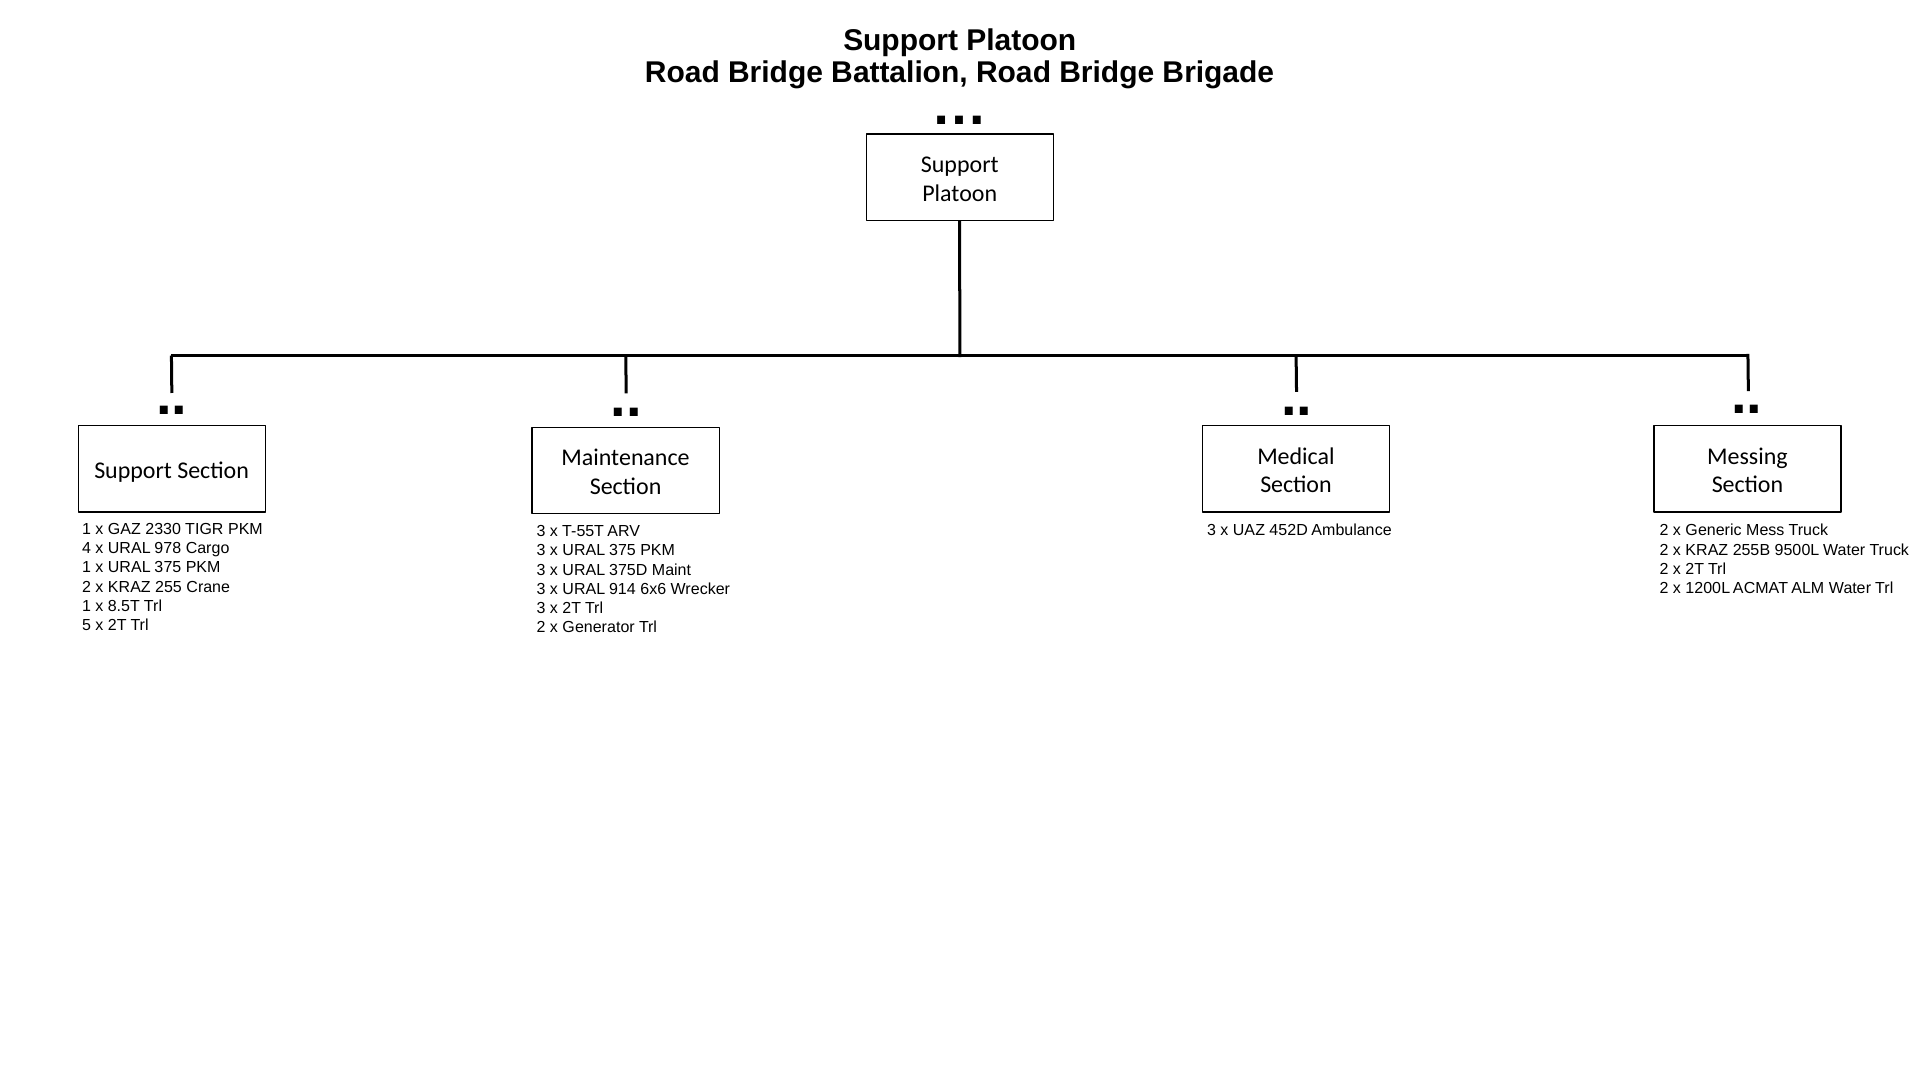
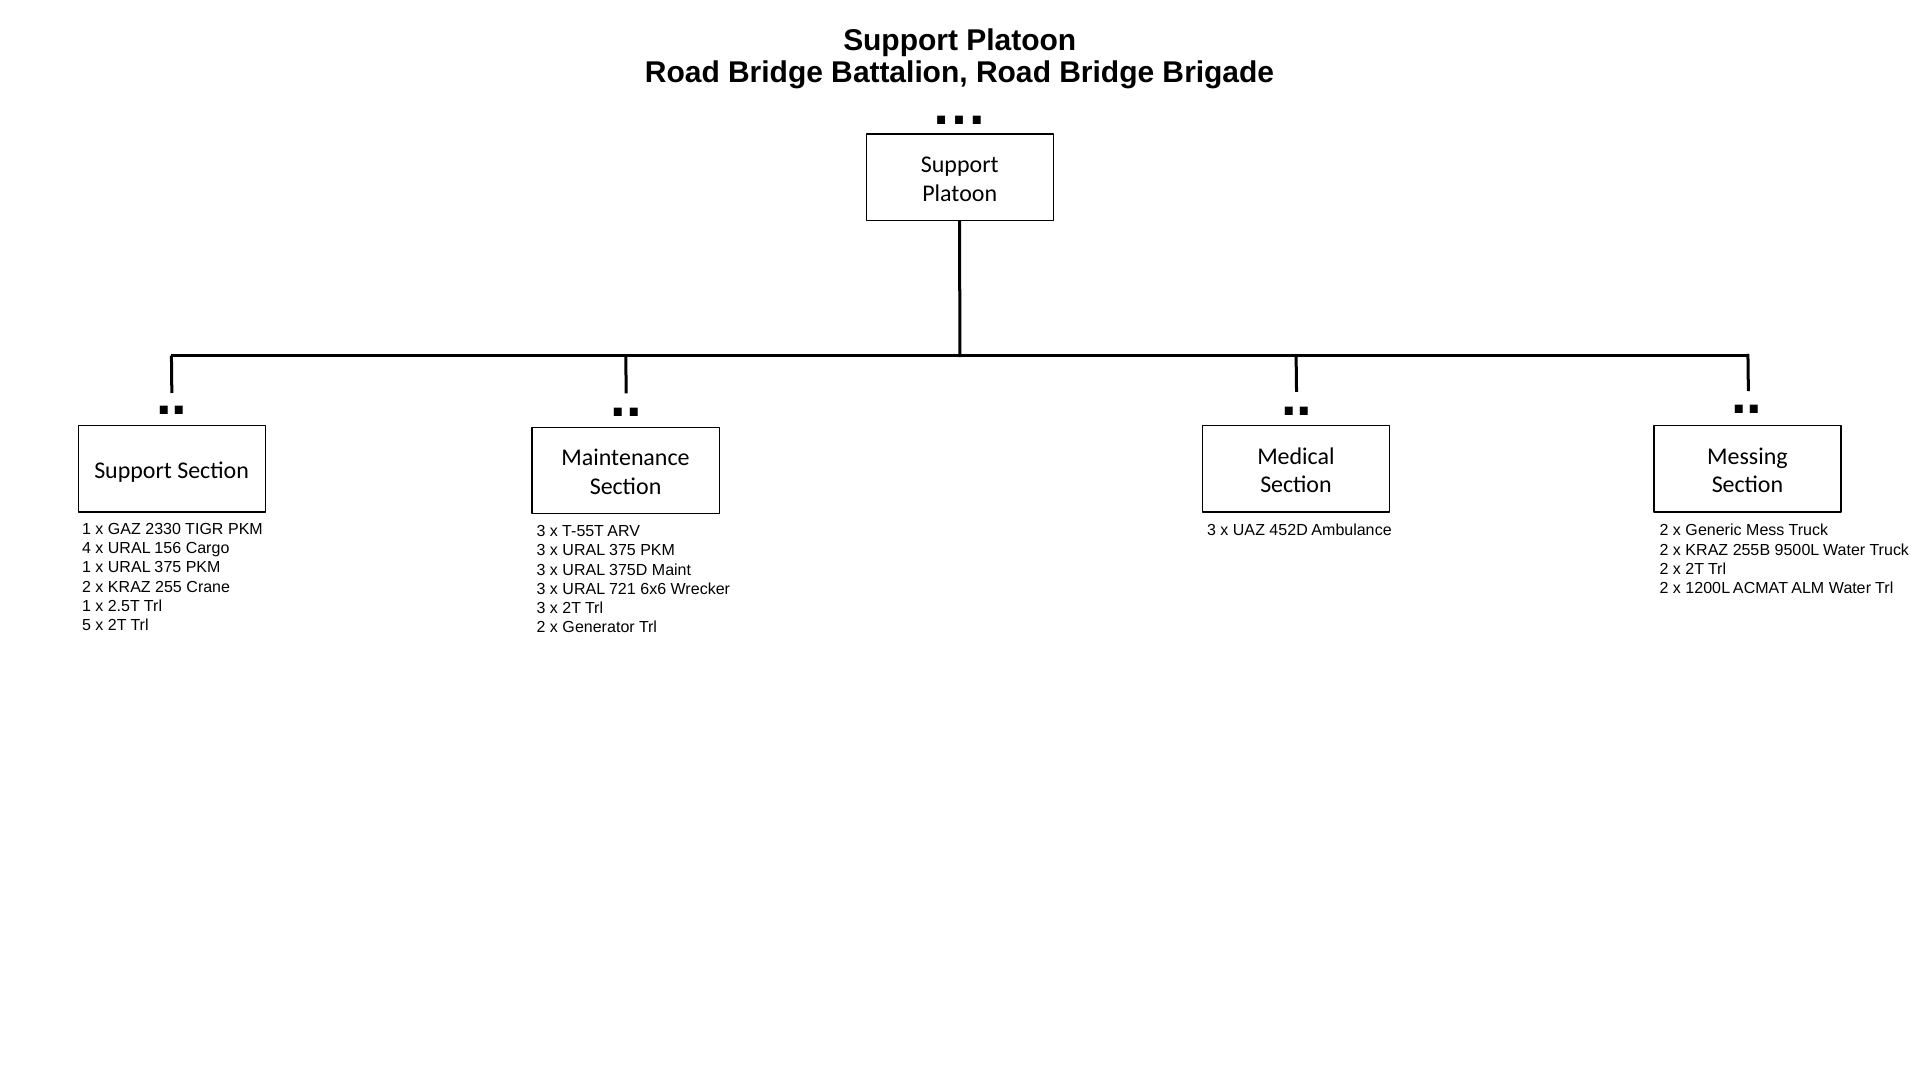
978: 978 -> 156
914: 914 -> 721
8.5T: 8.5T -> 2.5T
